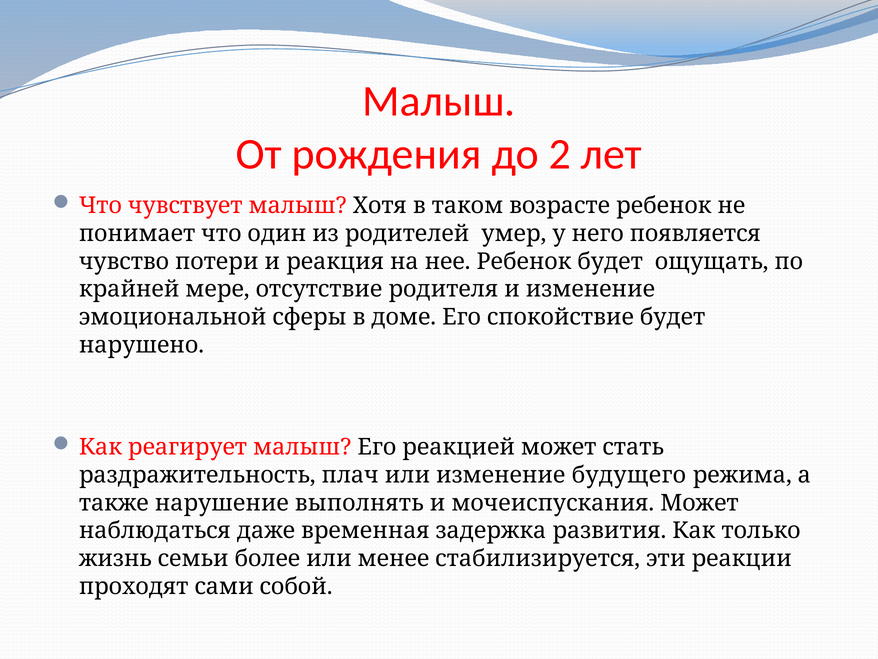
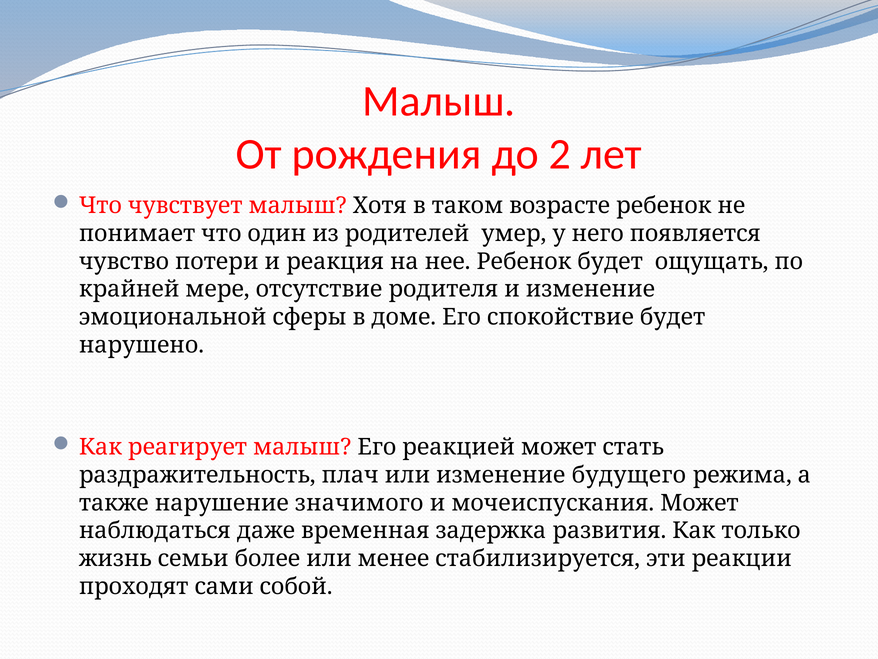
выполнять: выполнять -> значимого
